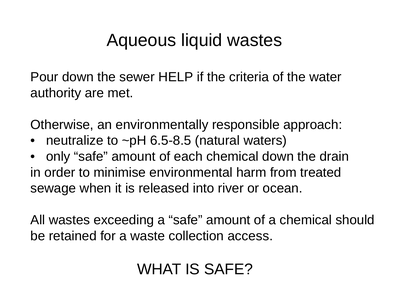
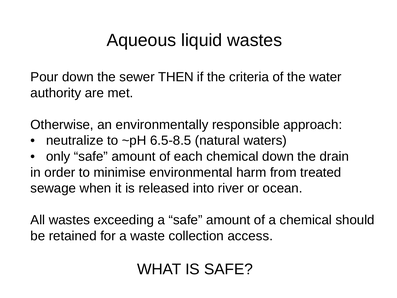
HELP: HELP -> THEN
